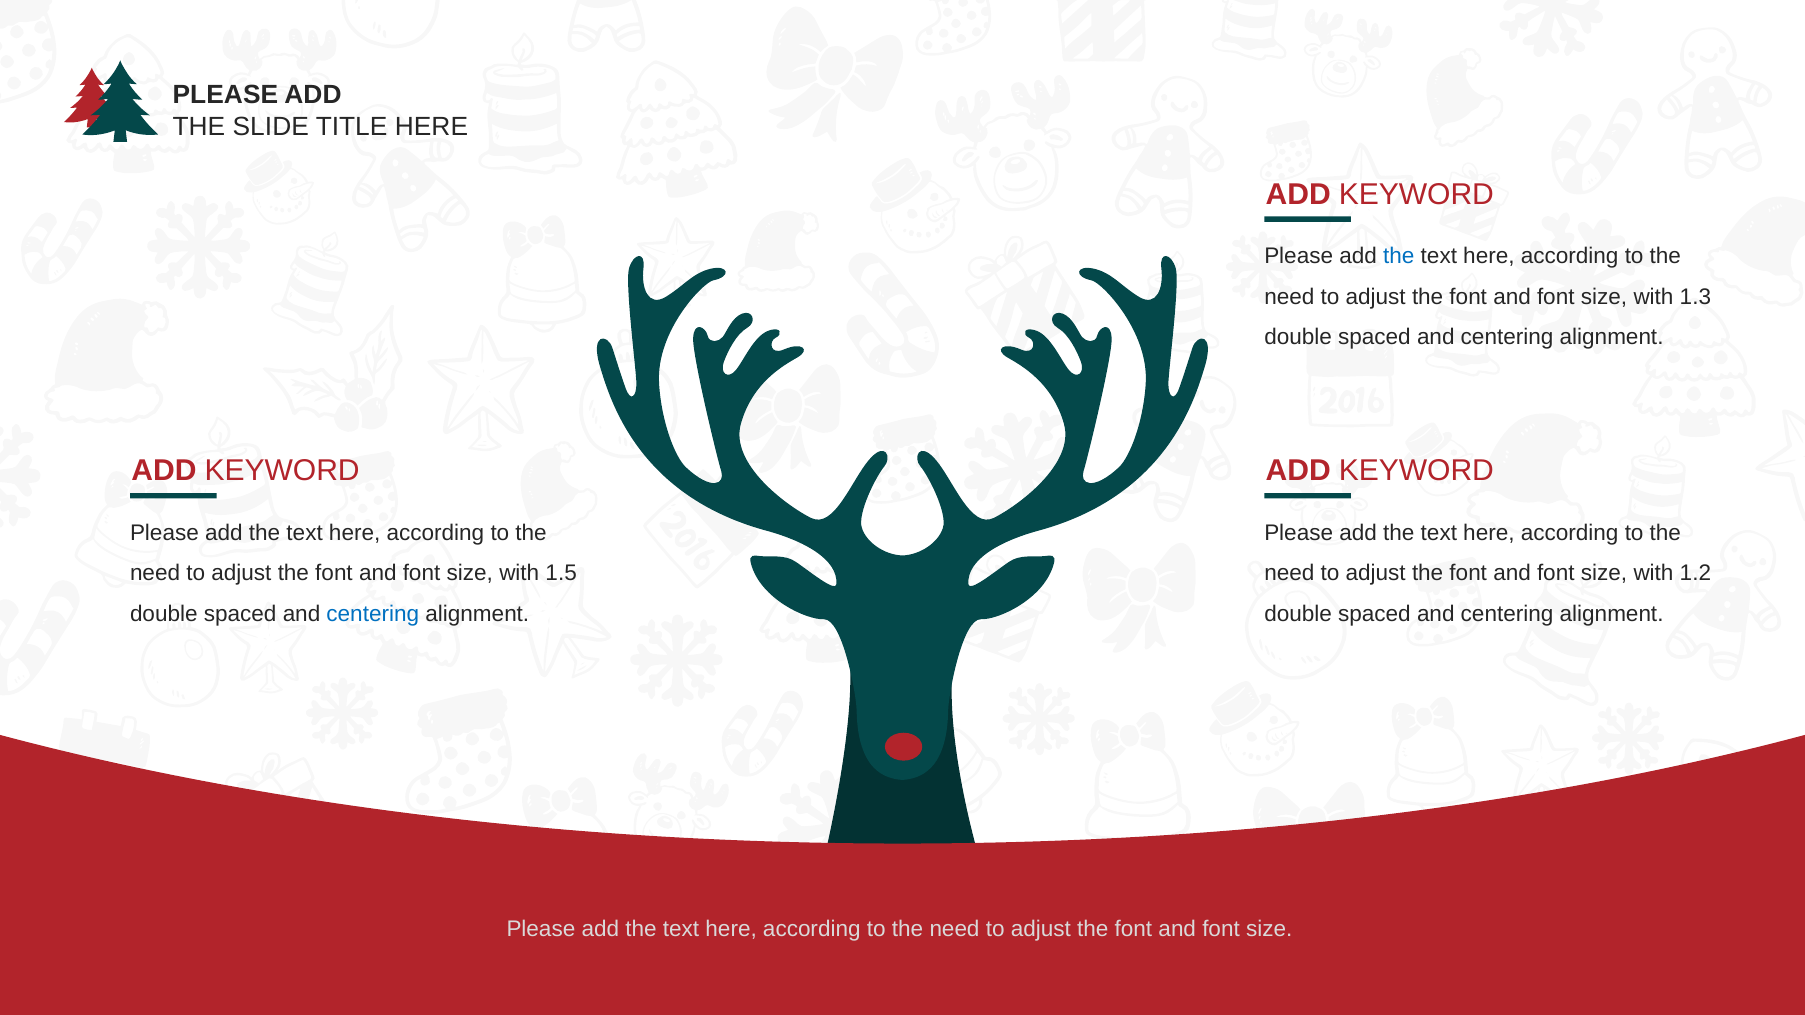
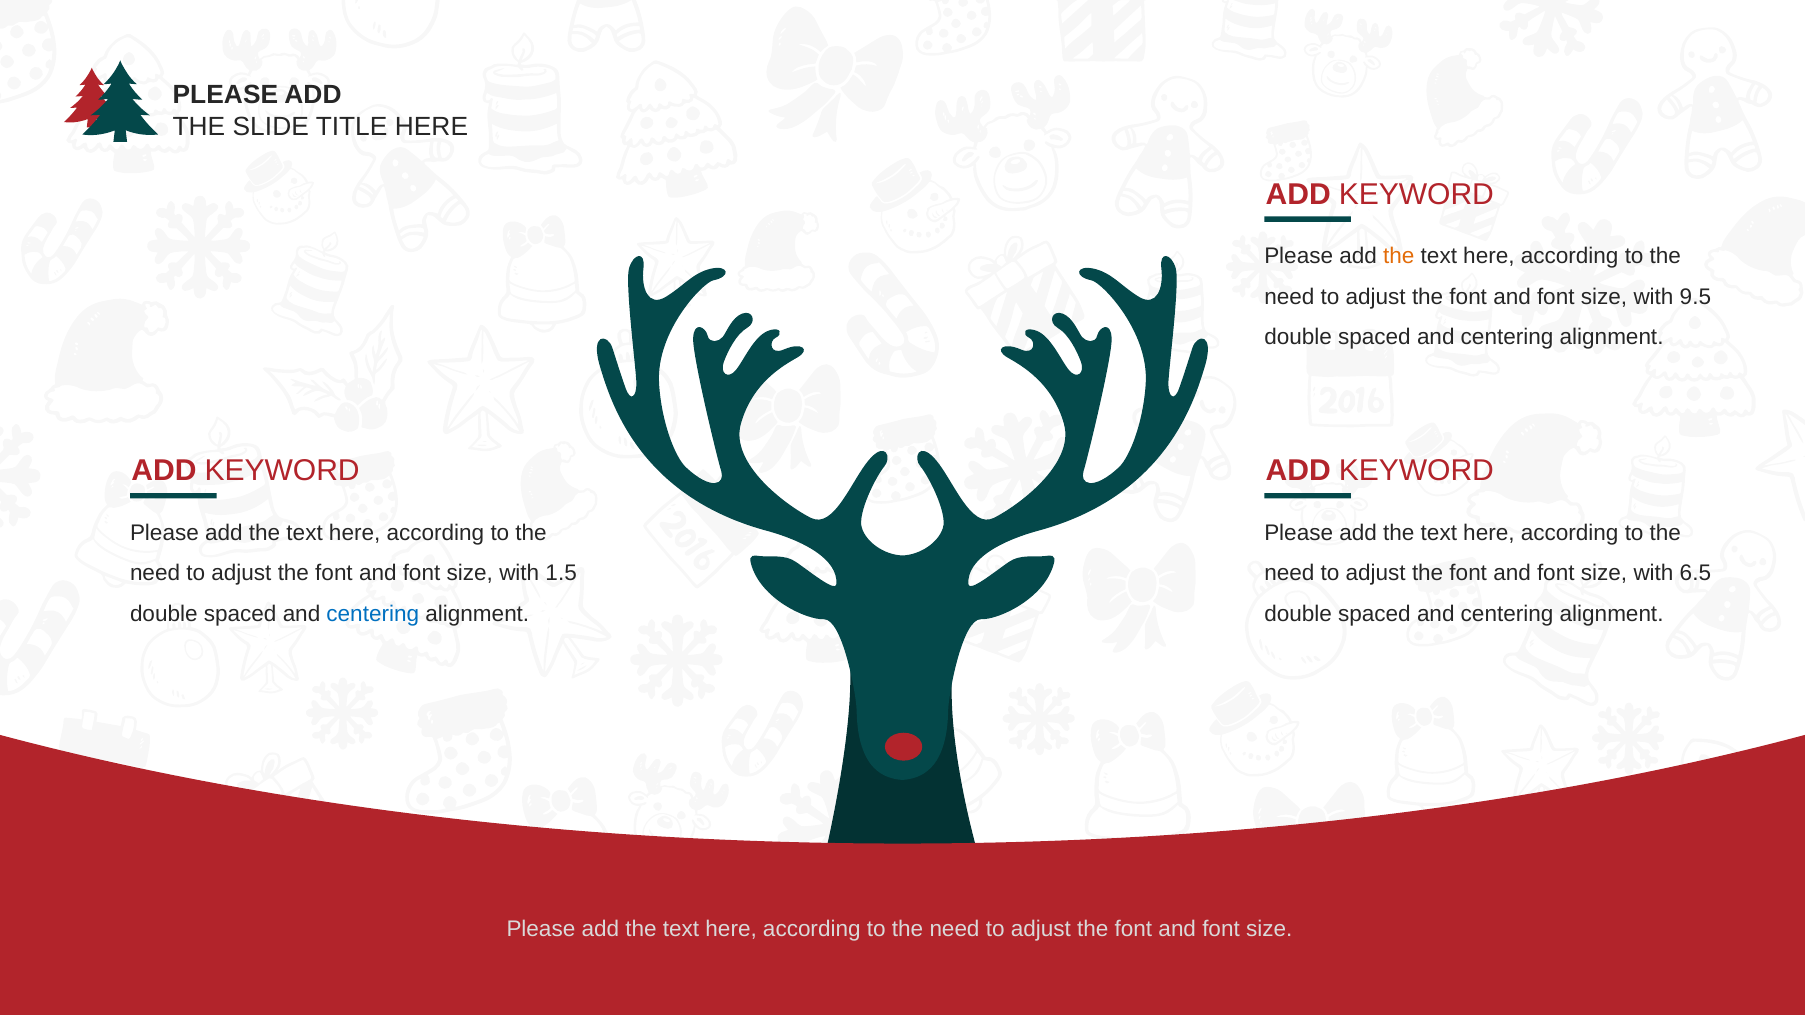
the at (1399, 256) colour: blue -> orange
1.3: 1.3 -> 9.5
1.2: 1.2 -> 6.5
